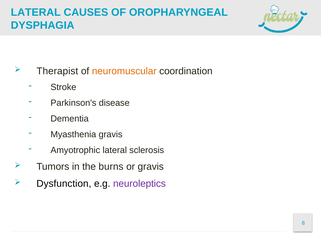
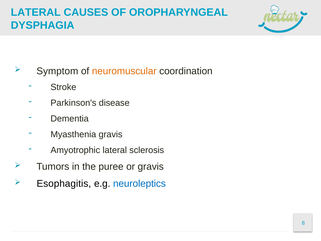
Therapist: Therapist -> Symptom
burns: burns -> puree
Dysfunction: Dysfunction -> Esophagitis
neuroleptics colour: purple -> blue
